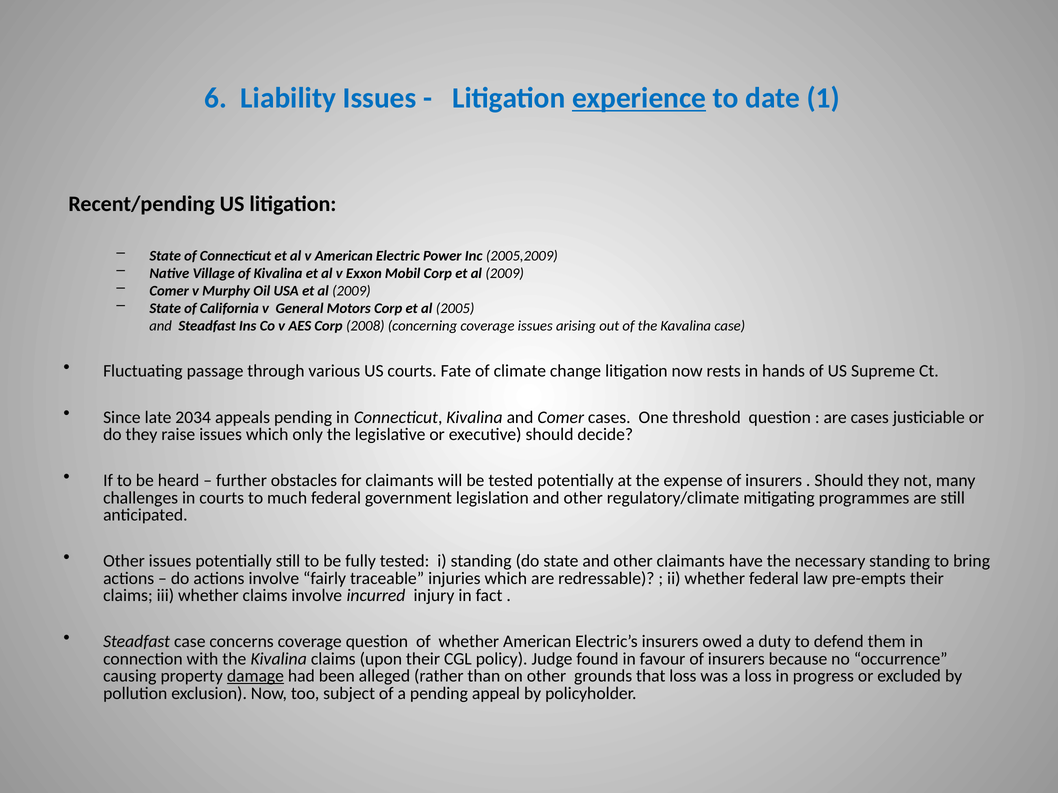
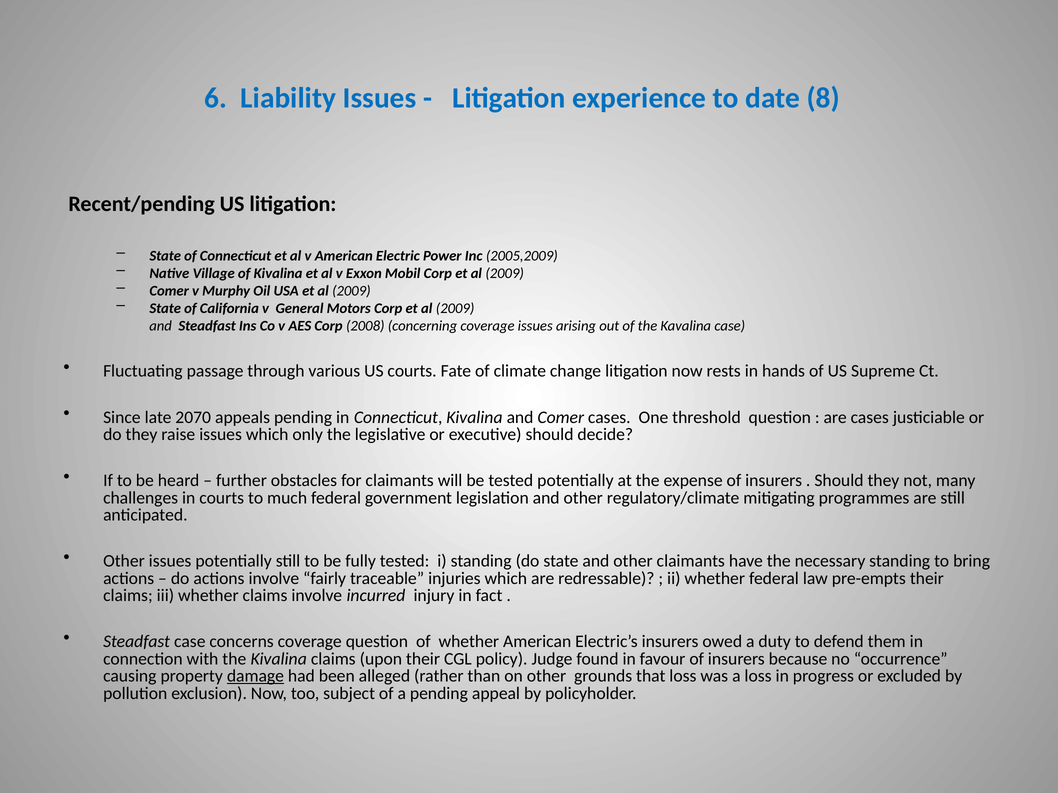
experience underline: present -> none
1: 1 -> 8
2005 at (455, 309): 2005 -> 2009
2034: 2034 -> 2070
